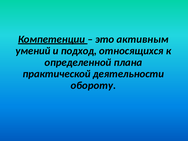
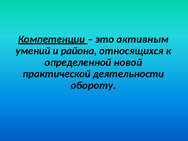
подход: подход -> района
плана: плана -> новой
